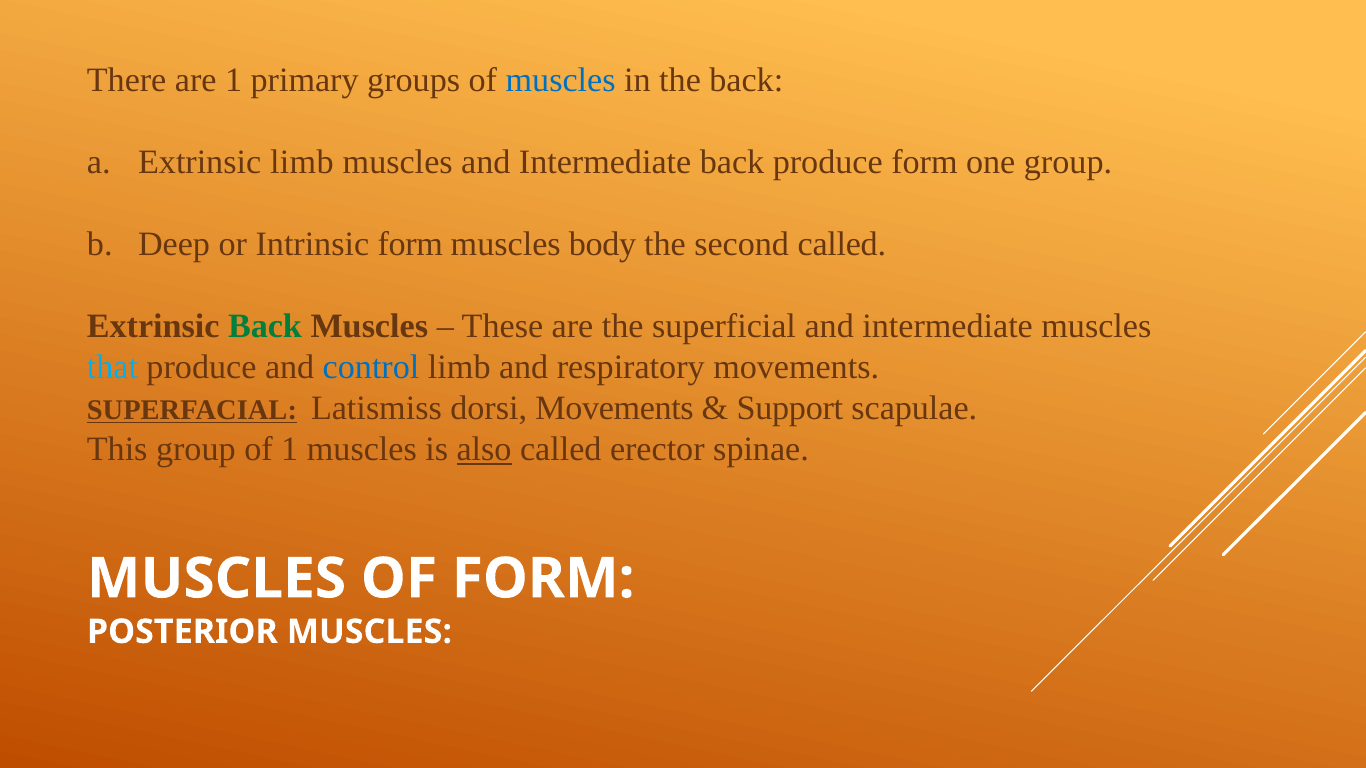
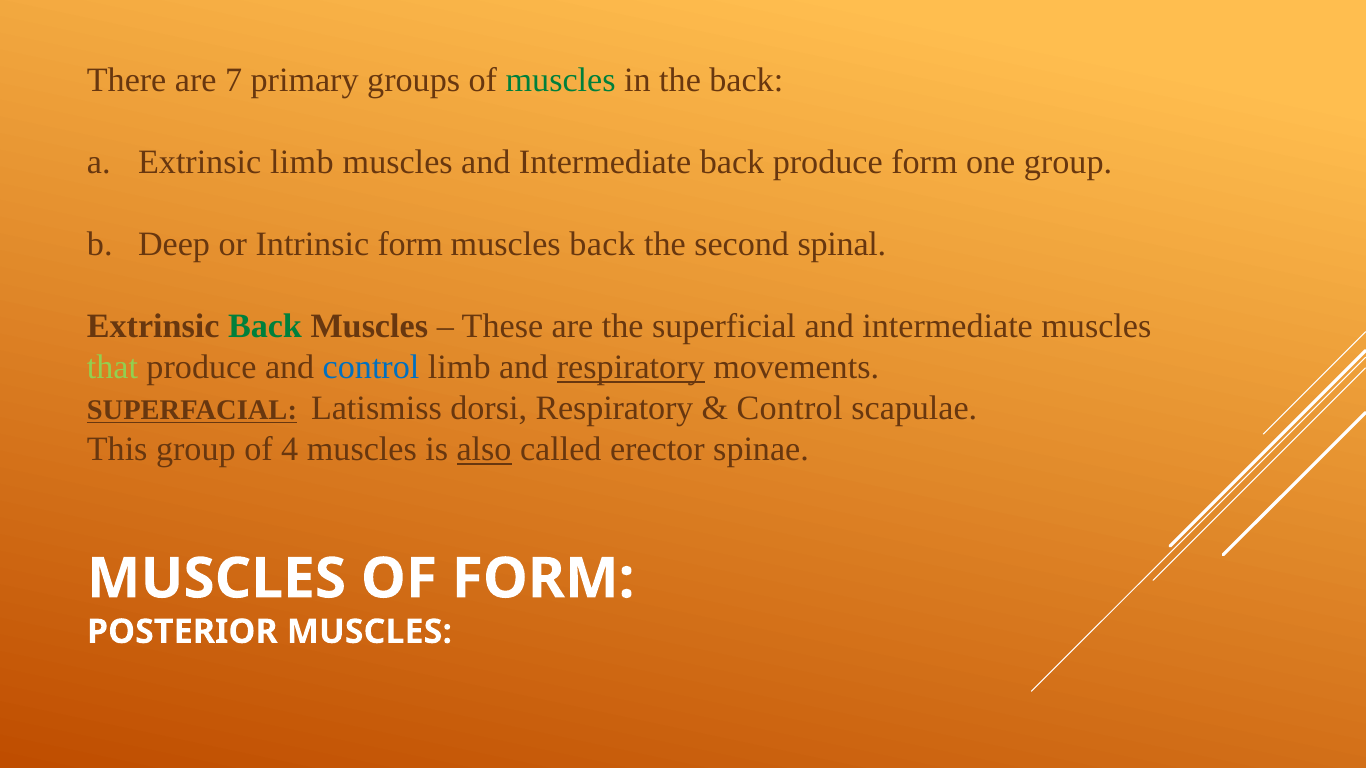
are 1: 1 -> 7
muscles at (561, 80) colour: blue -> green
muscles body: body -> back
second called: called -> spinal
that colour: light blue -> light green
respiratory at (631, 367) underline: none -> present
dorsi Movements: Movements -> Respiratory
Support at (790, 408): Support -> Control
of 1: 1 -> 4
